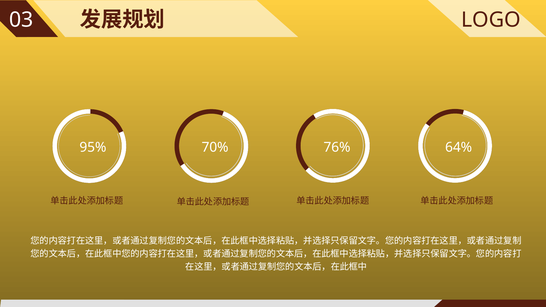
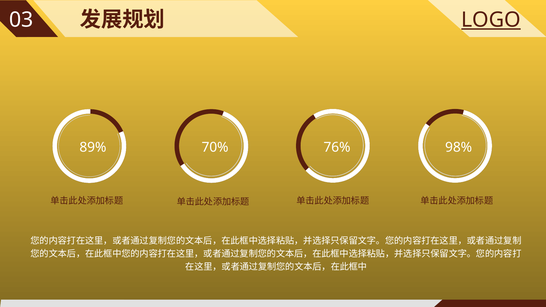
LOGO underline: none -> present
95%: 95% -> 89%
64%: 64% -> 98%
